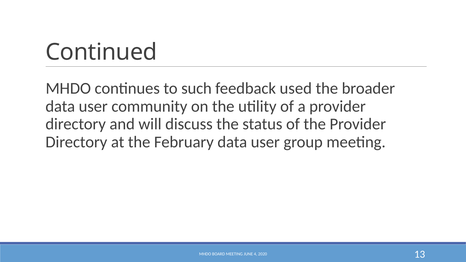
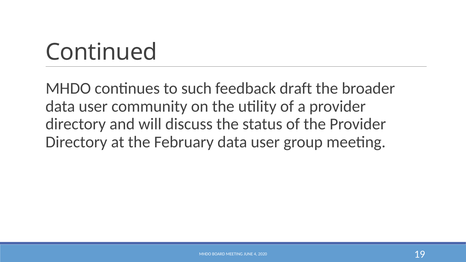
used: used -> draft
13: 13 -> 19
